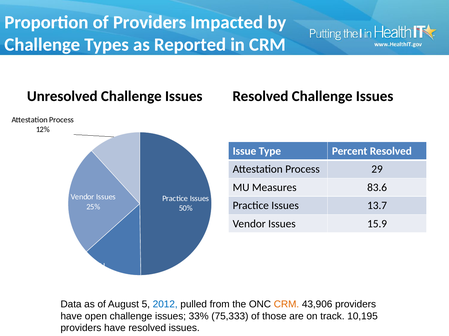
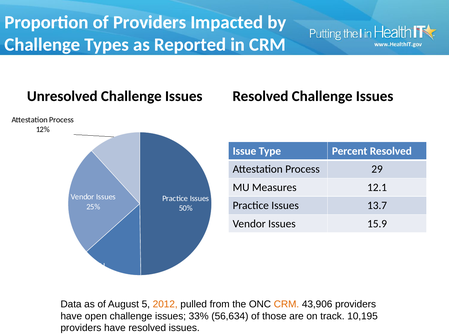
83.6: 83.6 -> 12.1
2012 colour: blue -> orange
75,333: 75,333 -> 56,634
